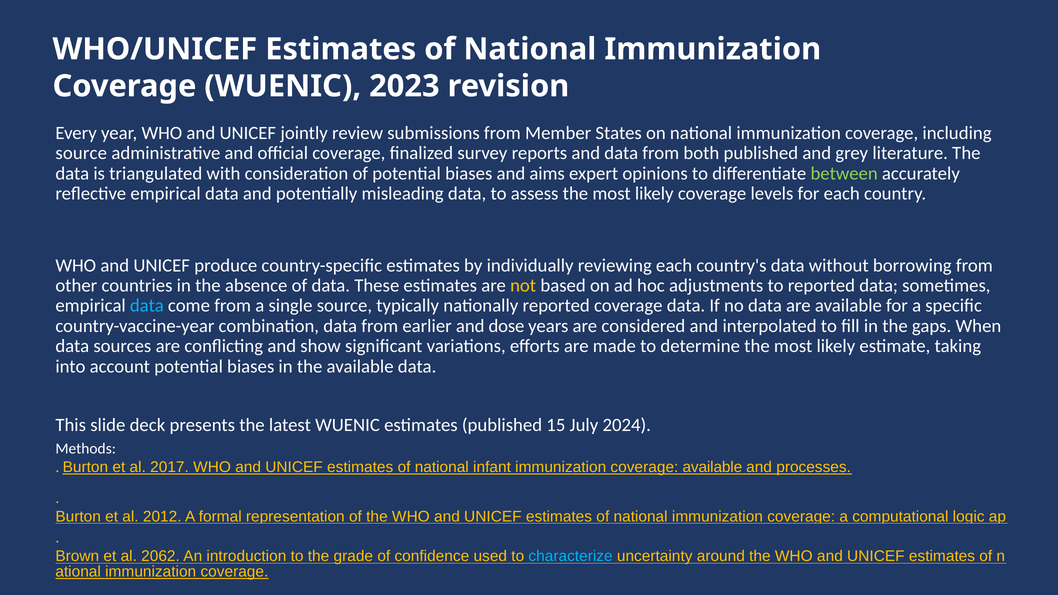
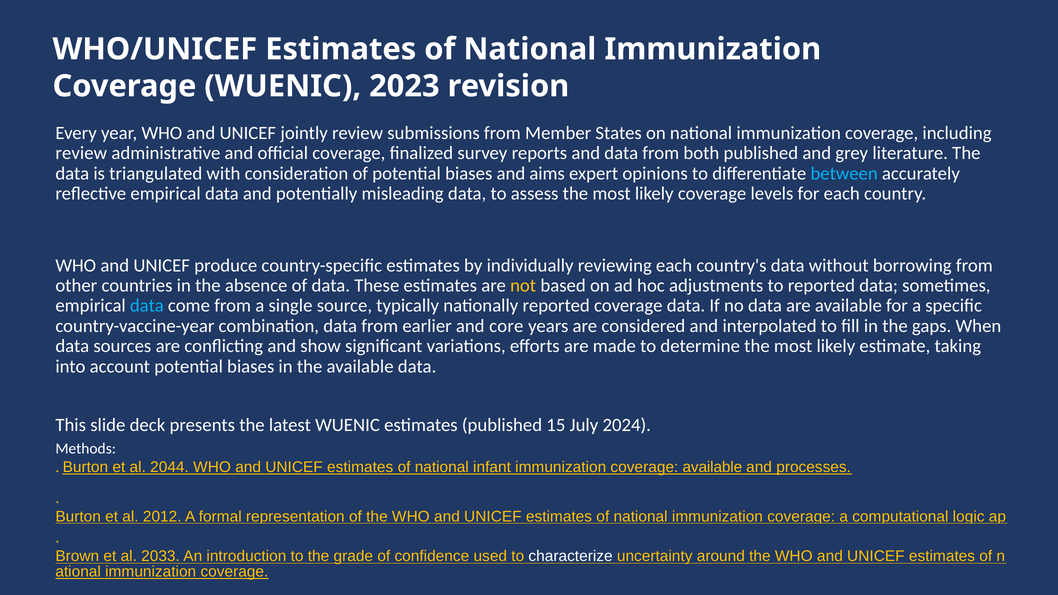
source at (81, 153): source -> review
between colour: light green -> light blue
dose: dose -> core
2017: 2017 -> 2044
2062: 2062 -> 2033
characterize colour: light blue -> white
